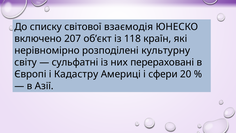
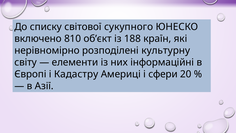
взаємодія: взаємодія -> сукупного
207: 207 -> 810
118: 118 -> 188
сульфатні: сульфатні -> елементи
перераховані: перераховані -> інформаційні
